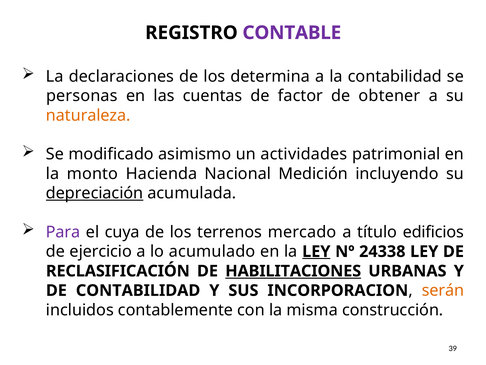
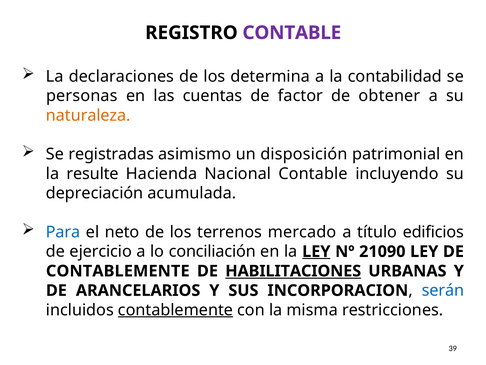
modificado: modificado -> registradas
actividades: actividades -> disposición
monto: monto -> resulte
Nacional Medición: Medición -> Contable
depreciación underline: present -> none
Para colour: purple -> blue
cuya: cuya -> neto
acumulado: acumulado -> conciliación
24338: 24338 -> 21090
RECLASIFICACIÓN at (118, 271): RECLASIFICACIÓN -> CONTABLEMENTE
DE CONTABILIDAD: CONTABILIDAD -> ARANCELARIOS
serán colour: orange -> blue
contablemente at (175, 310) underline: none -> present
construcción: construcción -> restricciones
